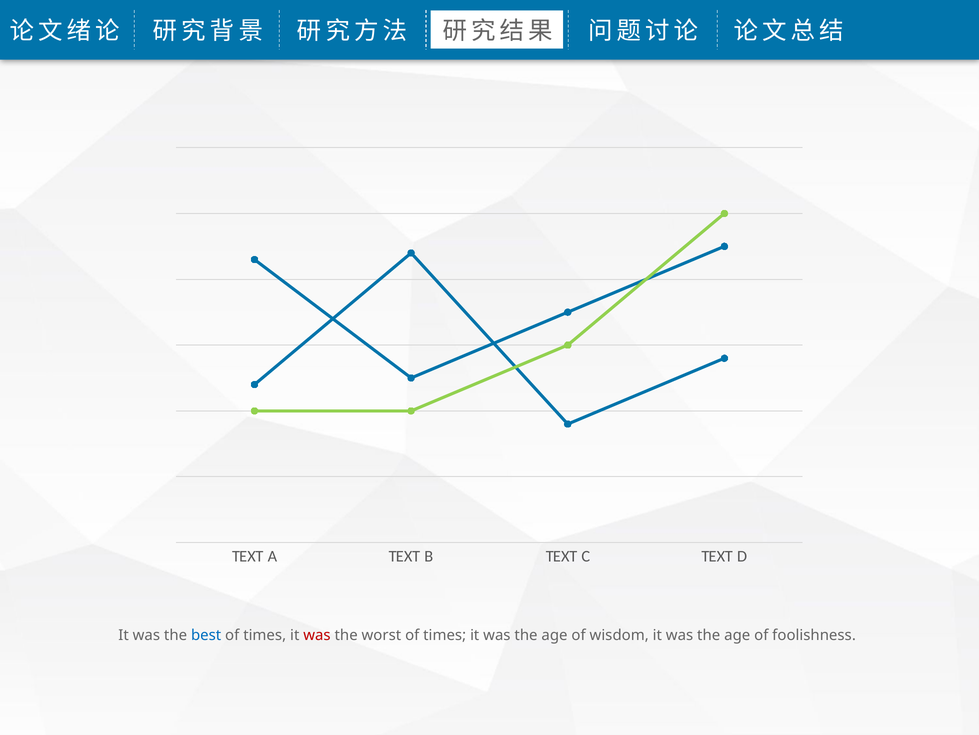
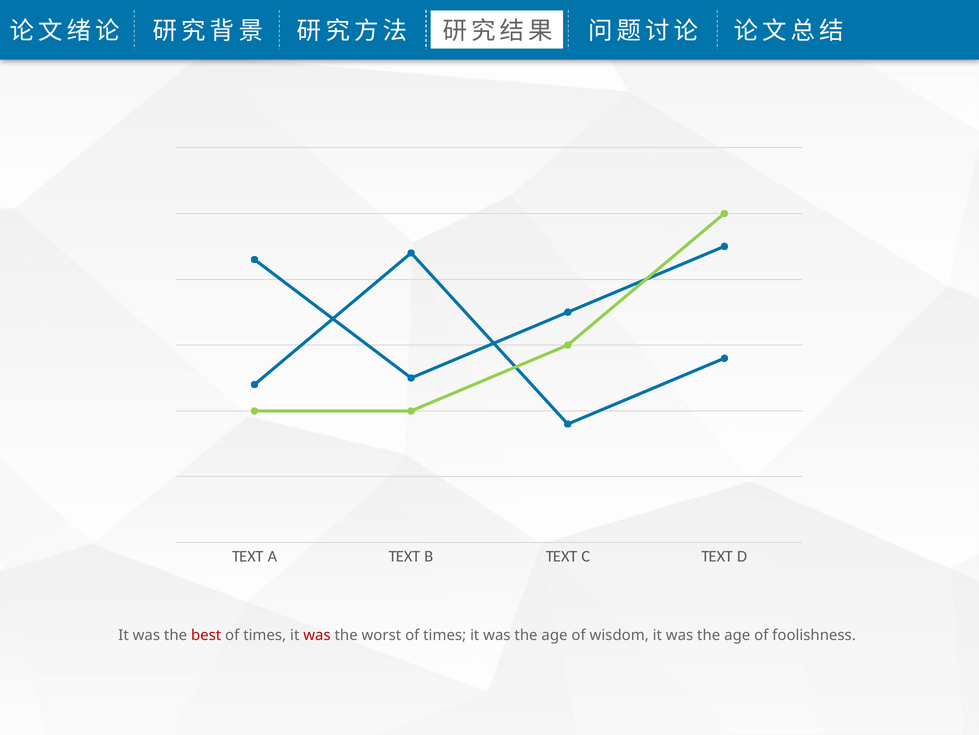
best colour: blue -> red
